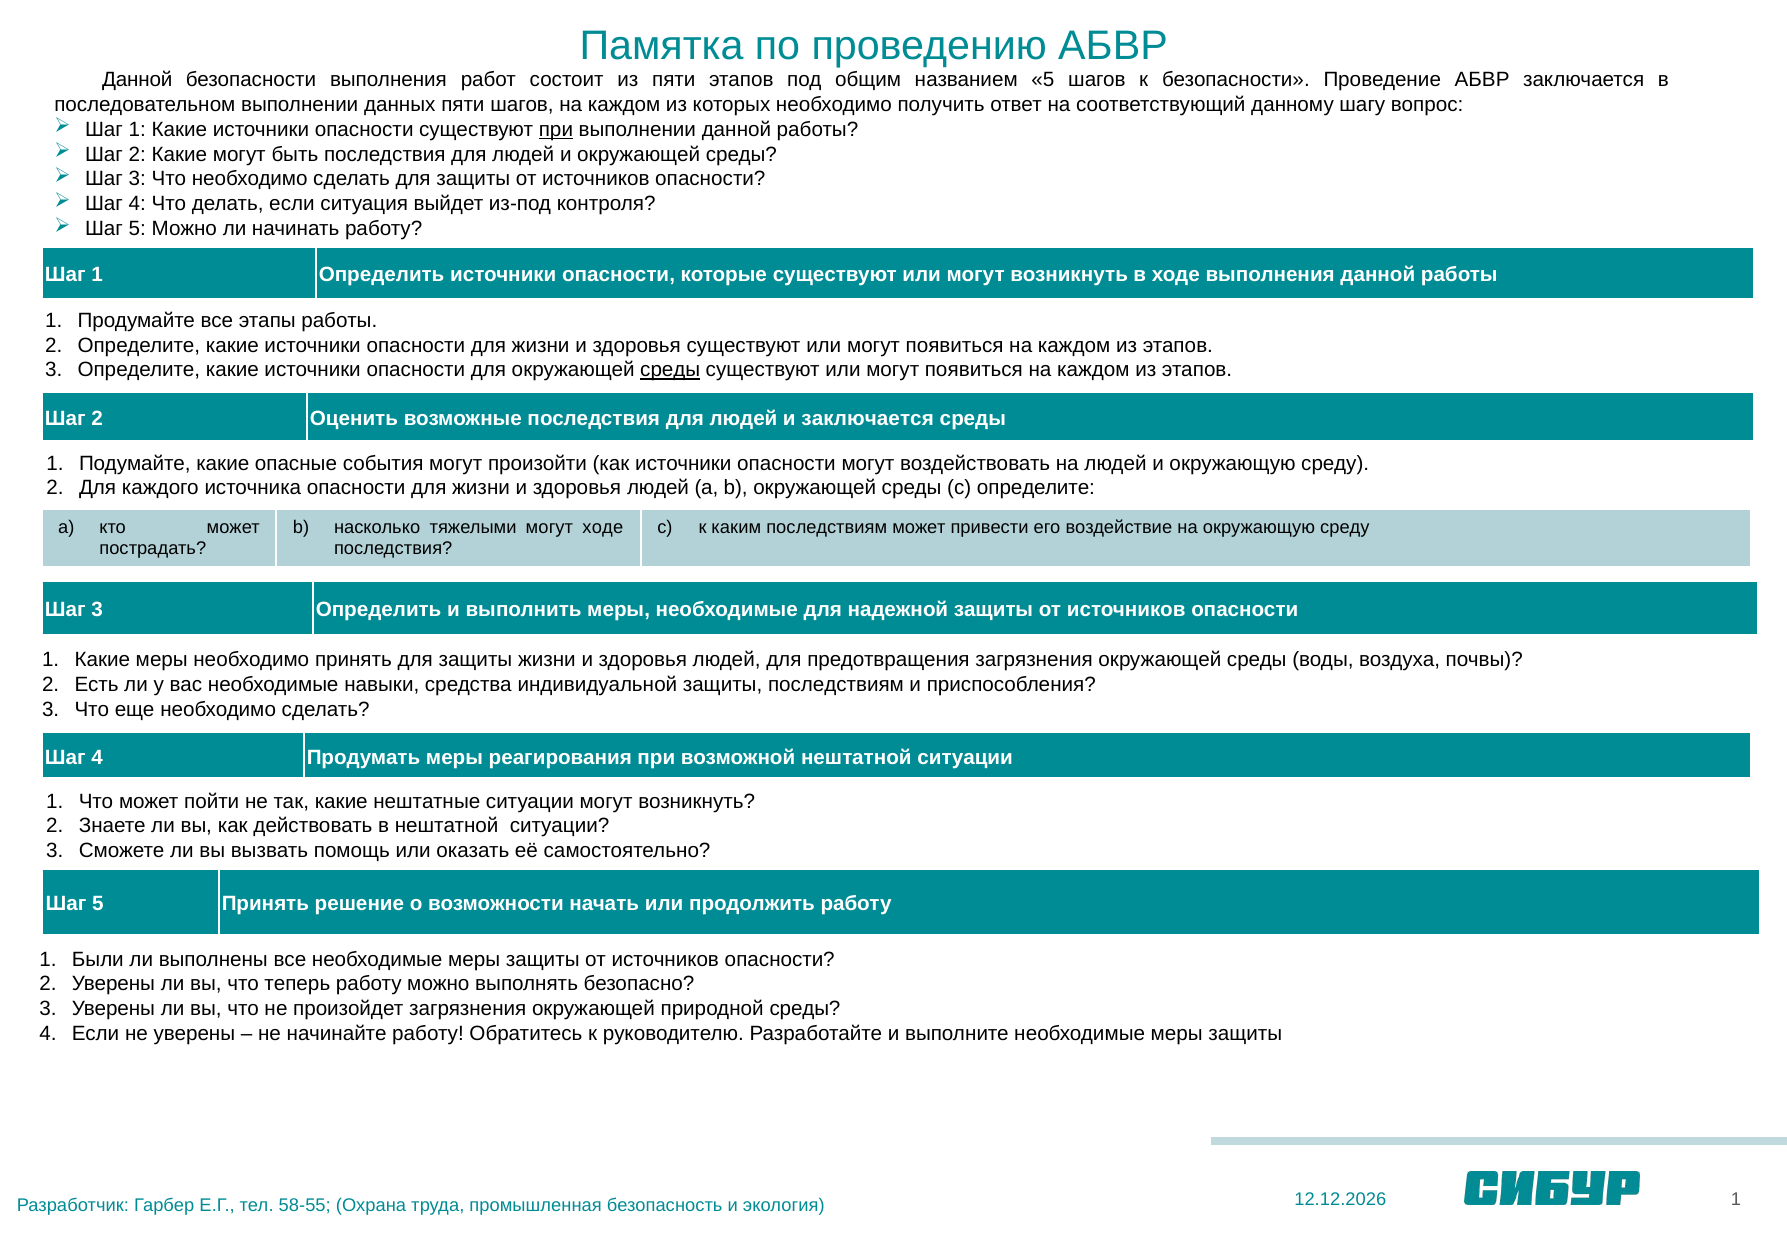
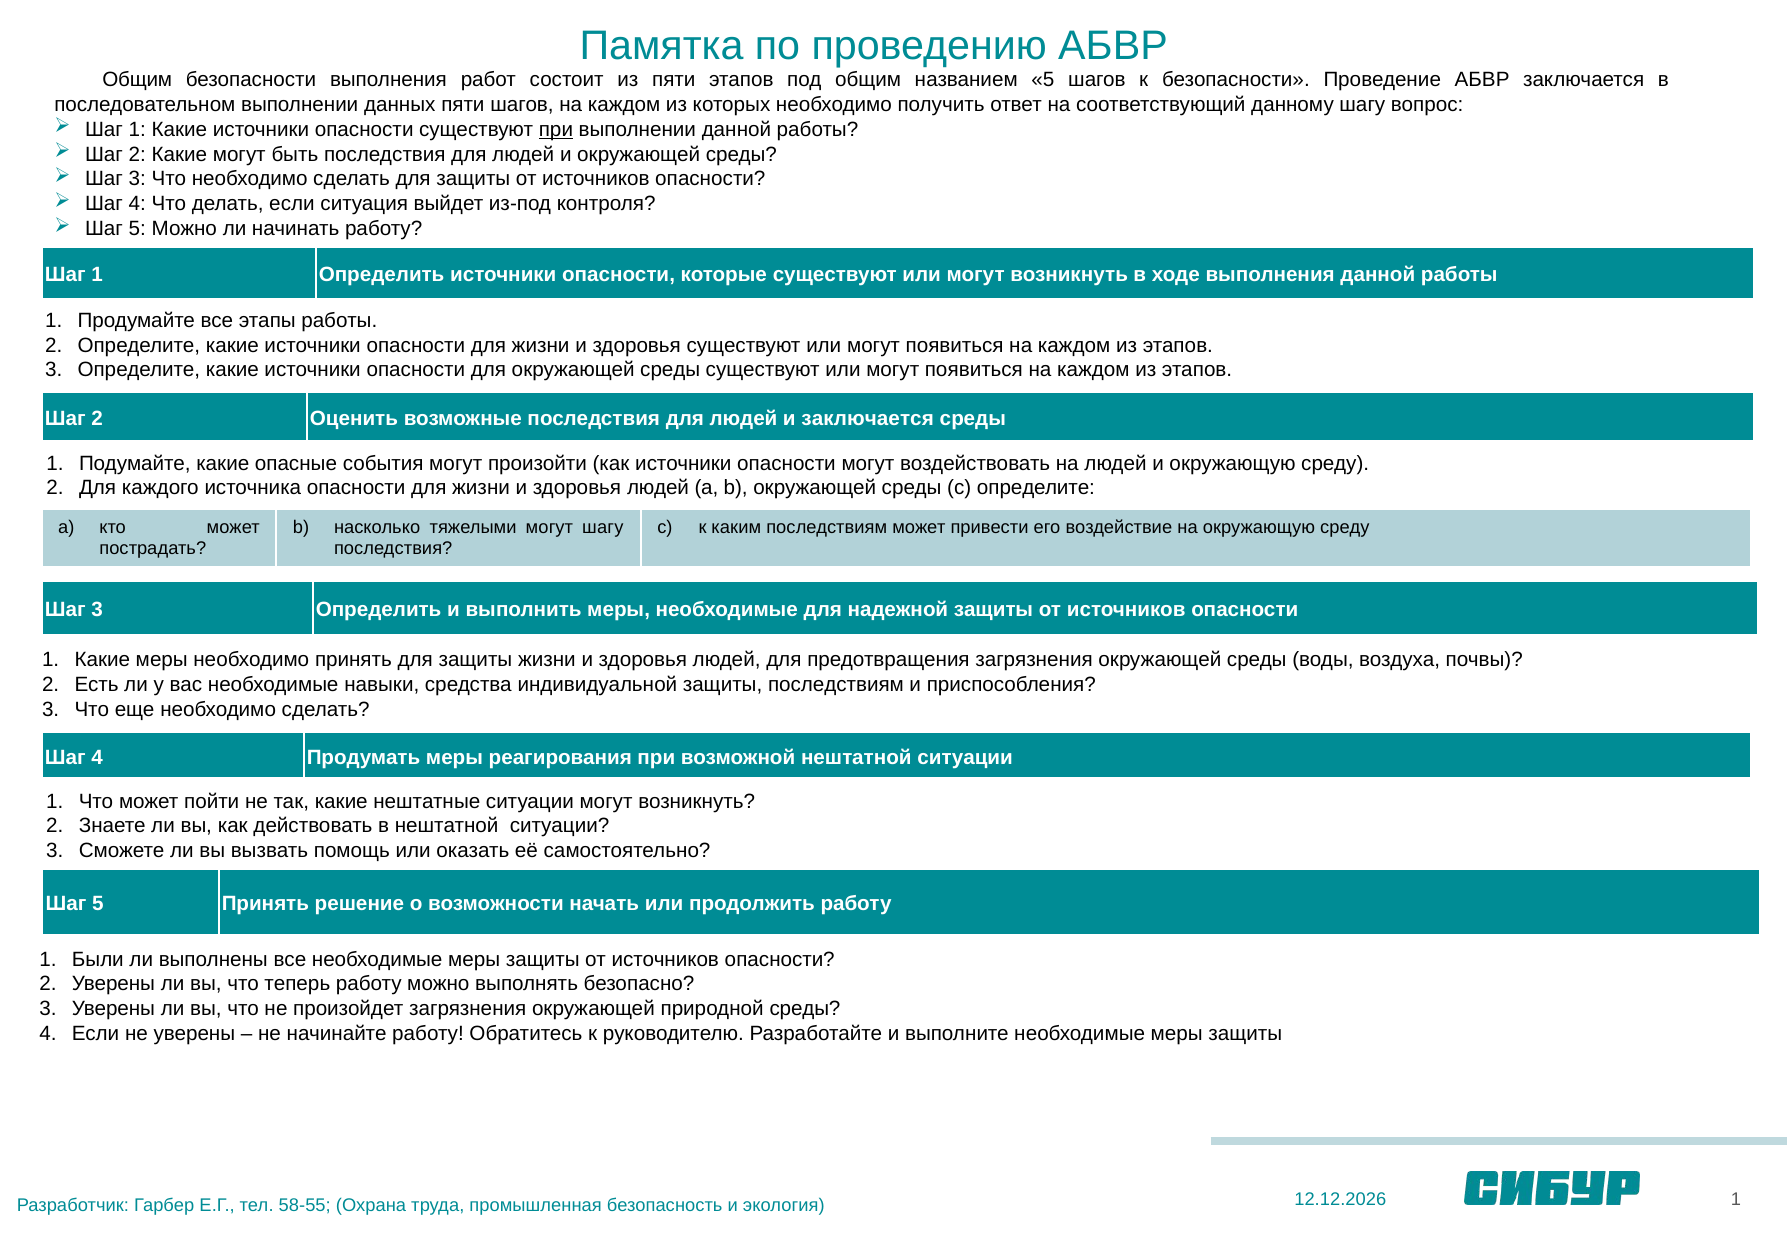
Данной at (137, 80): Данной -> Общим
среды at (670, 370) underline: present -> none
могут ходе: ходе -> шагу
